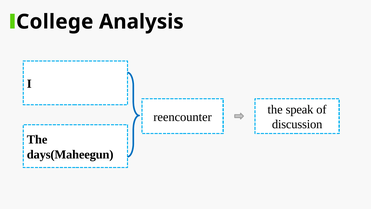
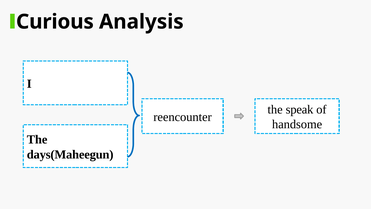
College: College -> Curious
discussion: discussion -> handsome
